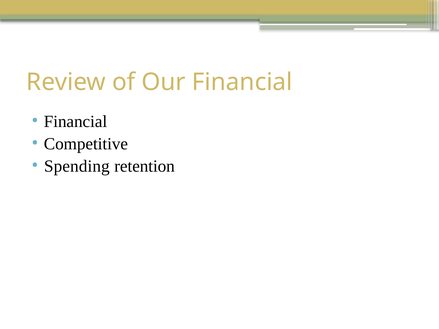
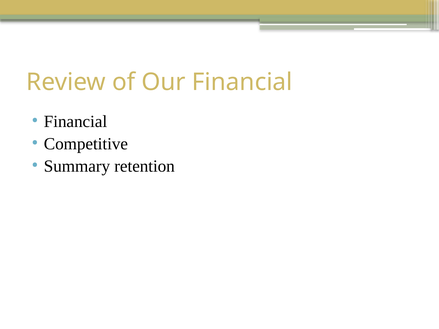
Spending: Spending -> Summary
